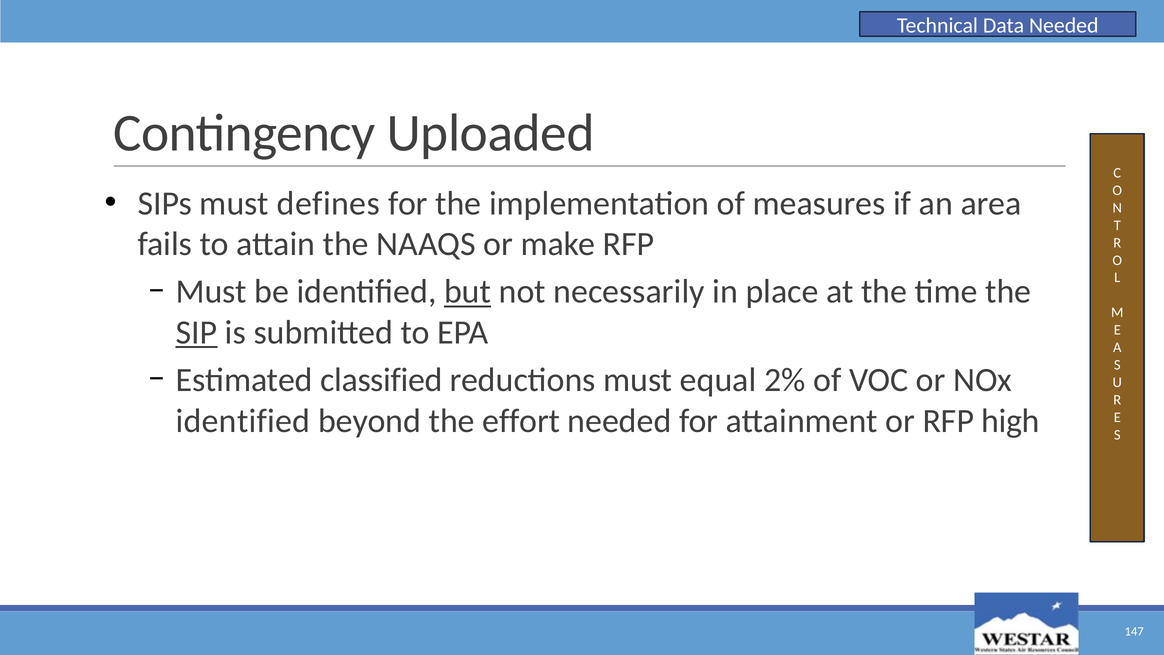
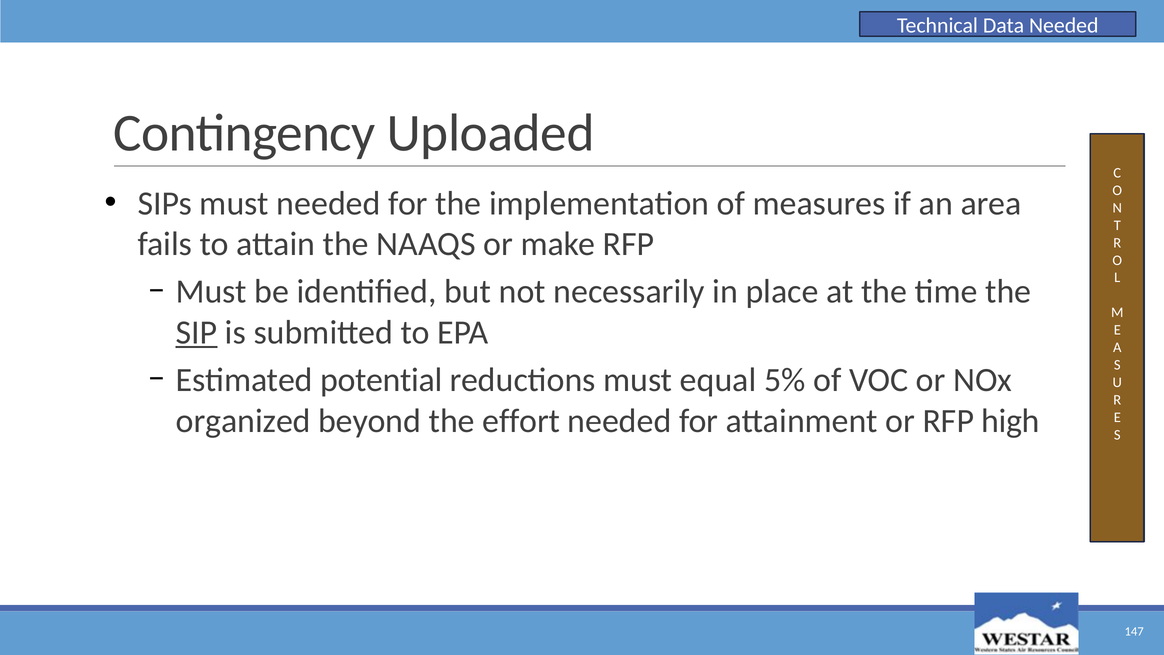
must defines: defines -> needed
but underline: present -> none
classified: classified -> potential
2%: 2% -> 5%
identified at (243, 421): identified -> organized
